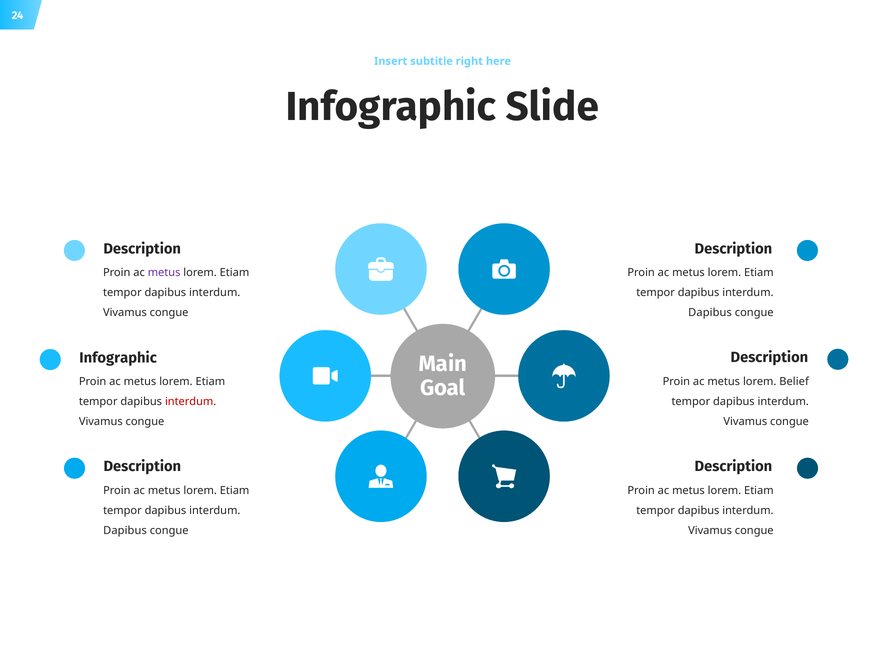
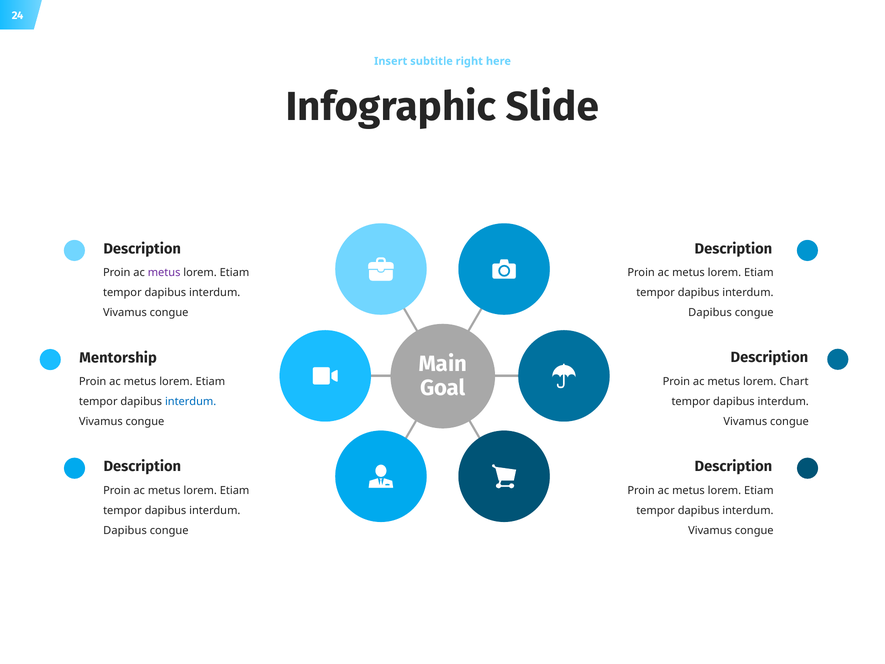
Infographic at (118, 358): Infographic -> Mentorship
Belief: Belief -> Chart
interdum at (191, 402) colour: red -> blue
